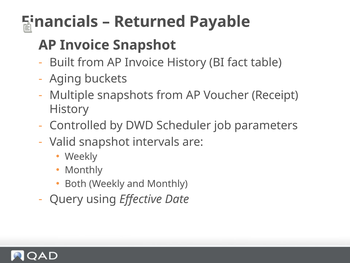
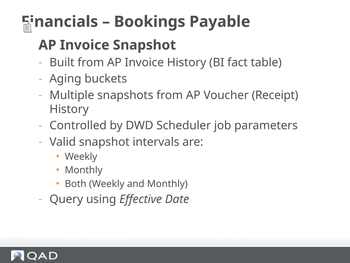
Returned: Returned -> Bookings
